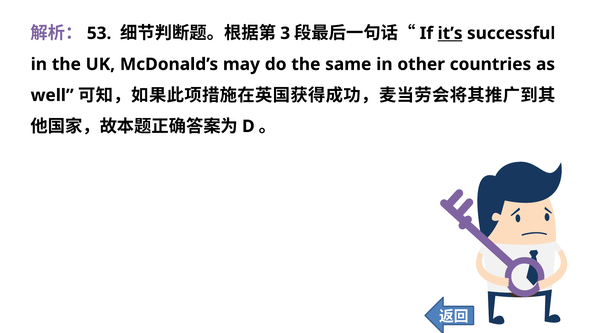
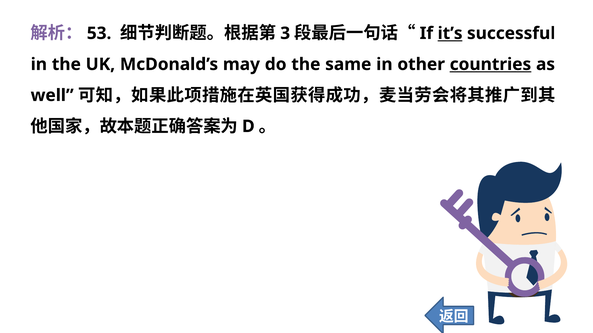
countries underline: none -> present
